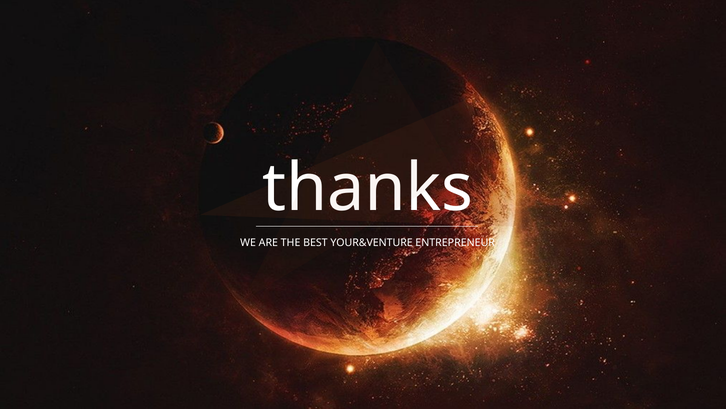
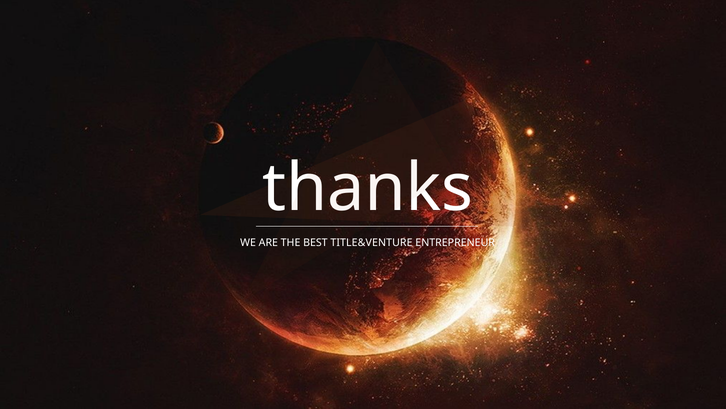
YOUR&VENTURE: YOUR&VENTURE -> TITLE&VENTURE
